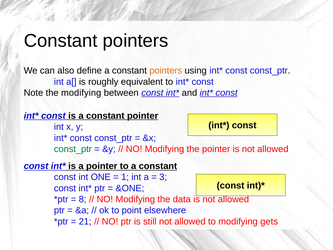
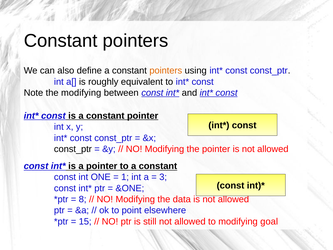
const_ptr at (73, 149) colour: green -> black
21: 21 -> 15
gets: gets -> goal
